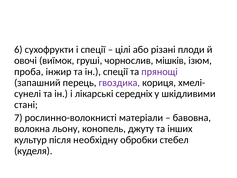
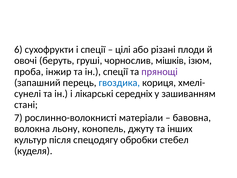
виїмок: виїмок -> беруть
гвоздика colour: purple -> blue
шкідливими: шкідливими -> зашиванням
необхідну: необхідну -> спецодягу
